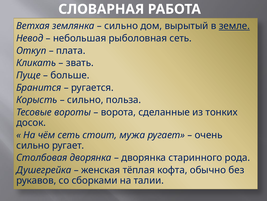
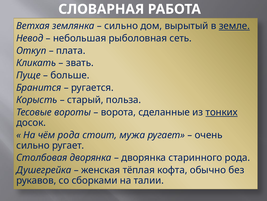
сильно at (85, 100): сильно -> старый
тонких underline: none -> present
чём сеть: сеть -> рода
